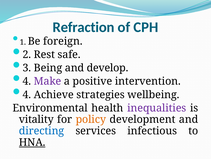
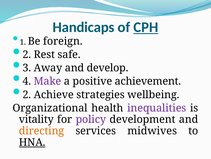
Refraction: Refraction -> Handicaps
CPH underline: none -> present
Being: Being -> Away
intervention: intervention -> achievement
4 at (27, 94): 4 -> 2
Environmental: Environmental -> Organizational
policy colour: orange -> purple
directing colour: blue -> orange
infectious: infectious -> midwives
